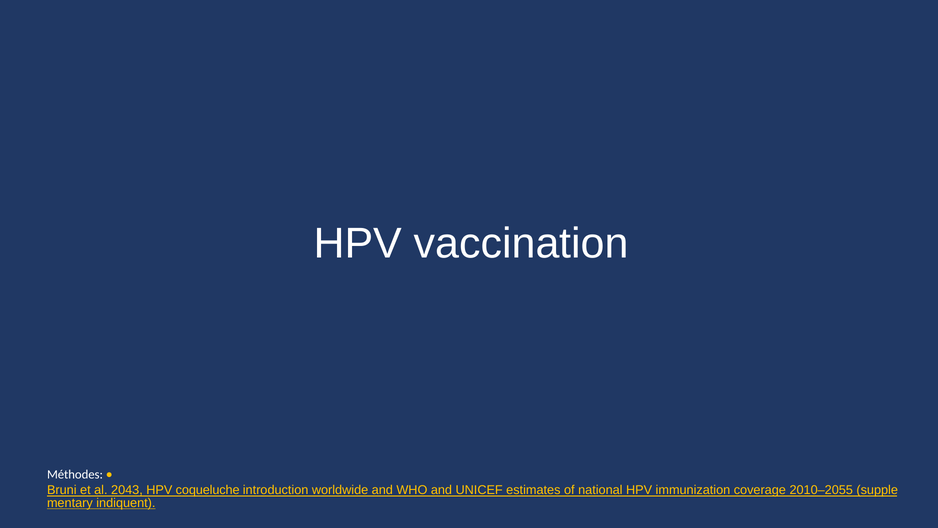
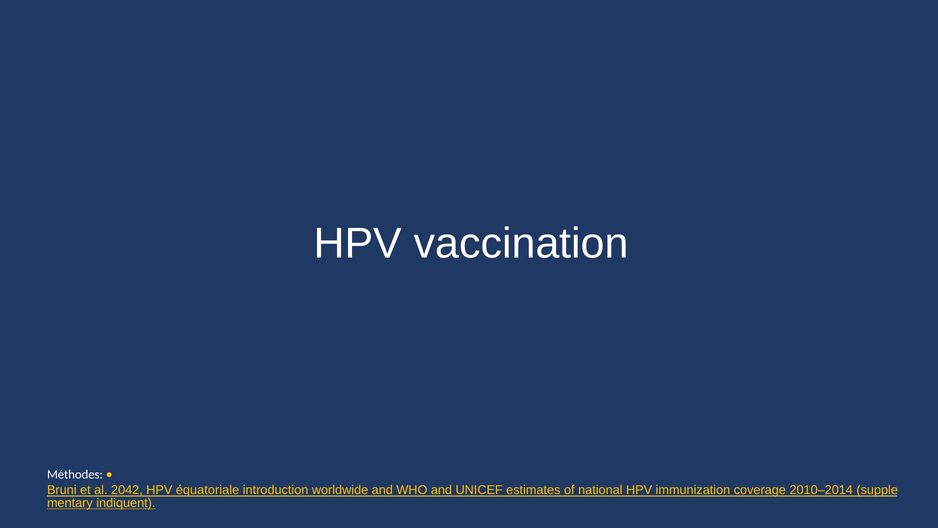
2043: 2043 -> 2042
coqueluche: coqueluche -> équatoriale
2010–2055: 2010–2055 -> 2010–2014
